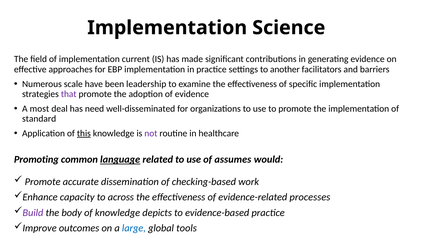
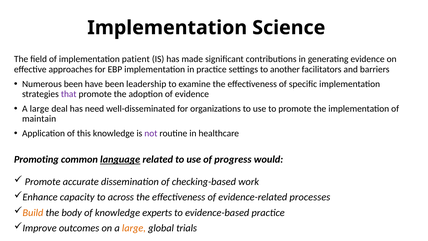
current: current -> patient
Numerous scale: scale -> been
most at (39, 109): most -> large
standard: standard -> maintain
this underline: present -> none
assumes: assumes -> progress
Build colour: purple -> orange
depicts: depicts -> experts
large at (134, 228) colour: blue -> orange
tools: tools -> trials
